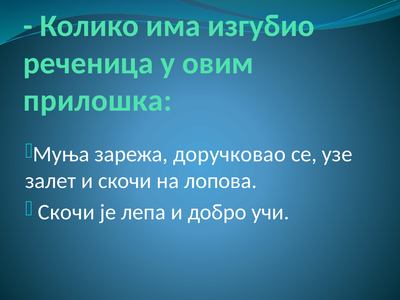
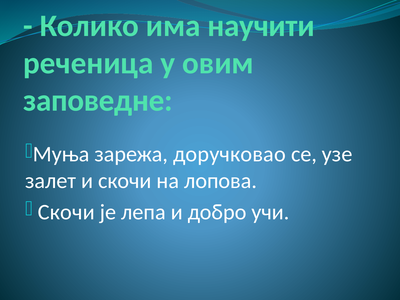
изгубио: изгубио -> научити
прилошка: прилошка -> заповедне
